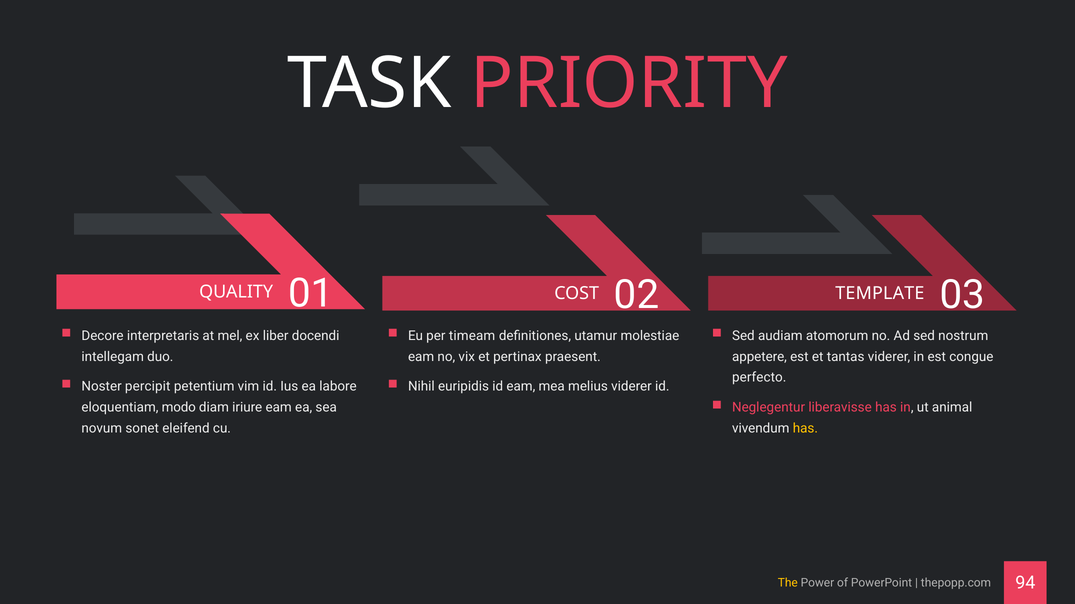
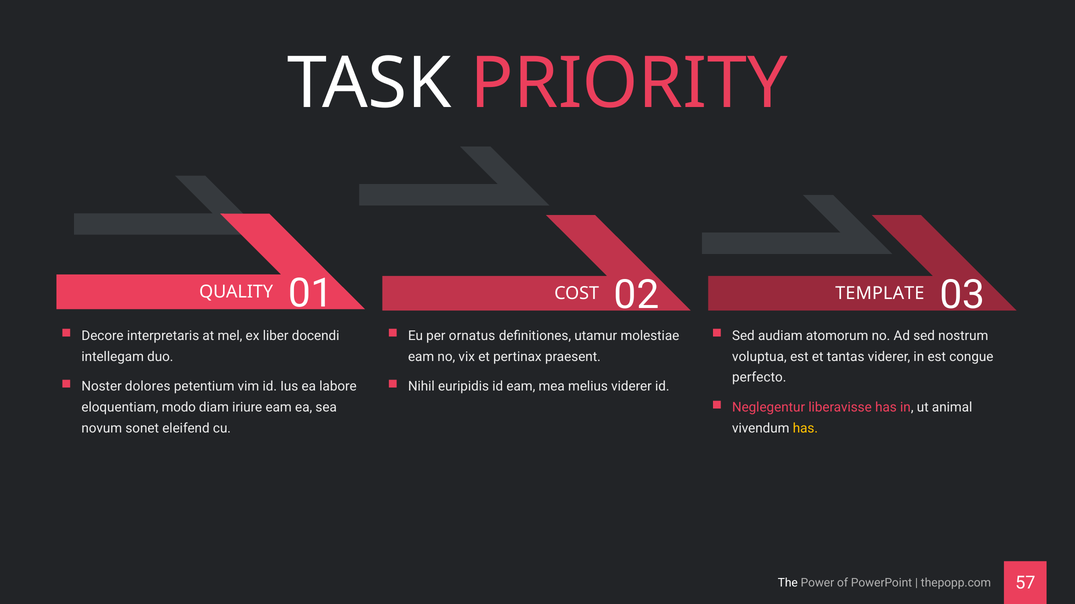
timeam: timeam -> ornatus
appetere: appetere -> voluptua
percipit: percipit -> dolores
The colour: yellow -> white
94: 94 -> 57
